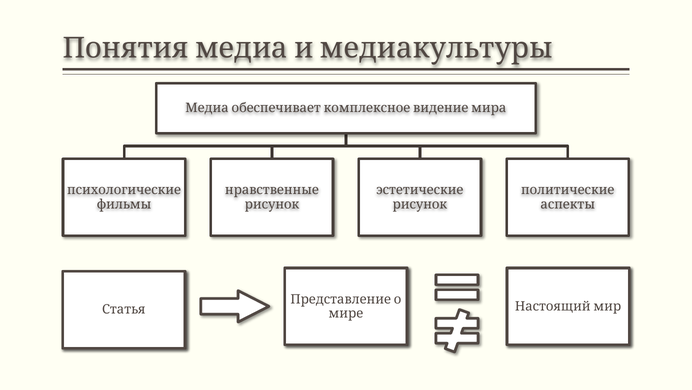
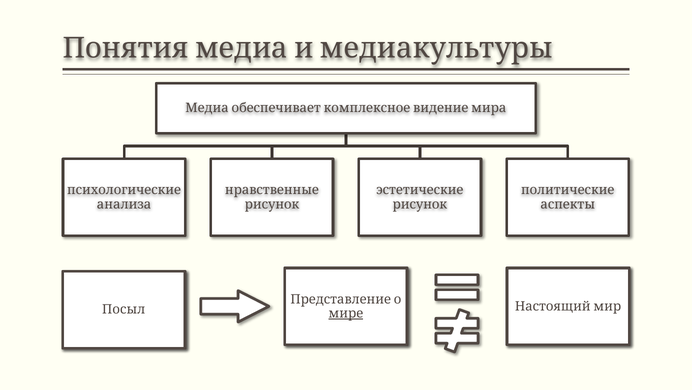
фильмы: фильмы -> анализа
Статья: Статья -> Посыл
мире underline: none -> present
